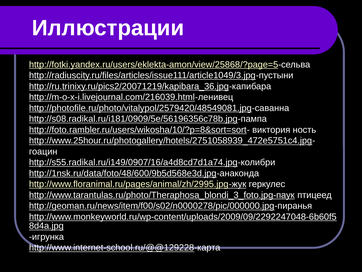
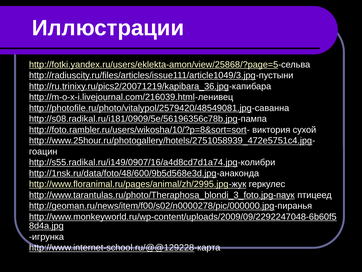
ность: ность -> сухой
